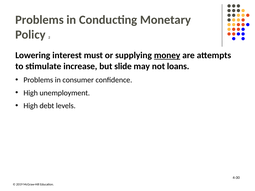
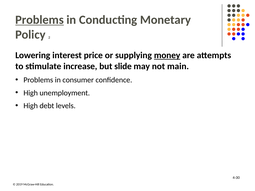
Problems at (40, 20) underline: none -> present
must: must -> price
loans: loans -> main
